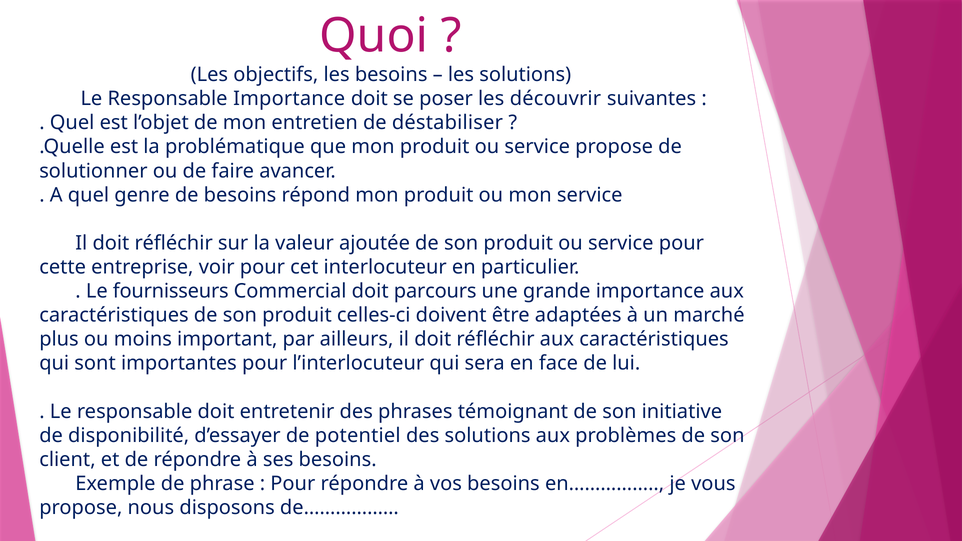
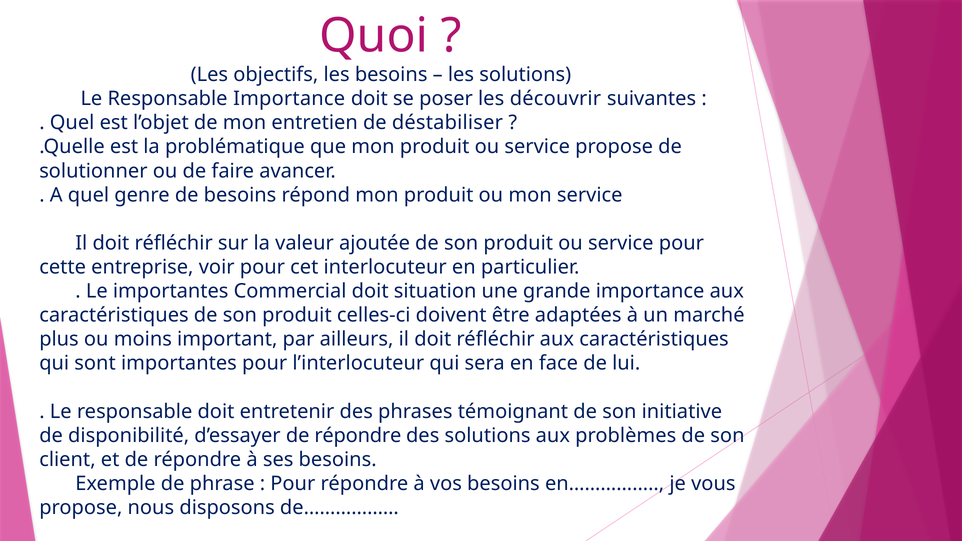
Le fournisseurs: fournisseurs -> importantes
parcours: parcours -> situation
d’essayer de potentiel: potentiel -> répondre
